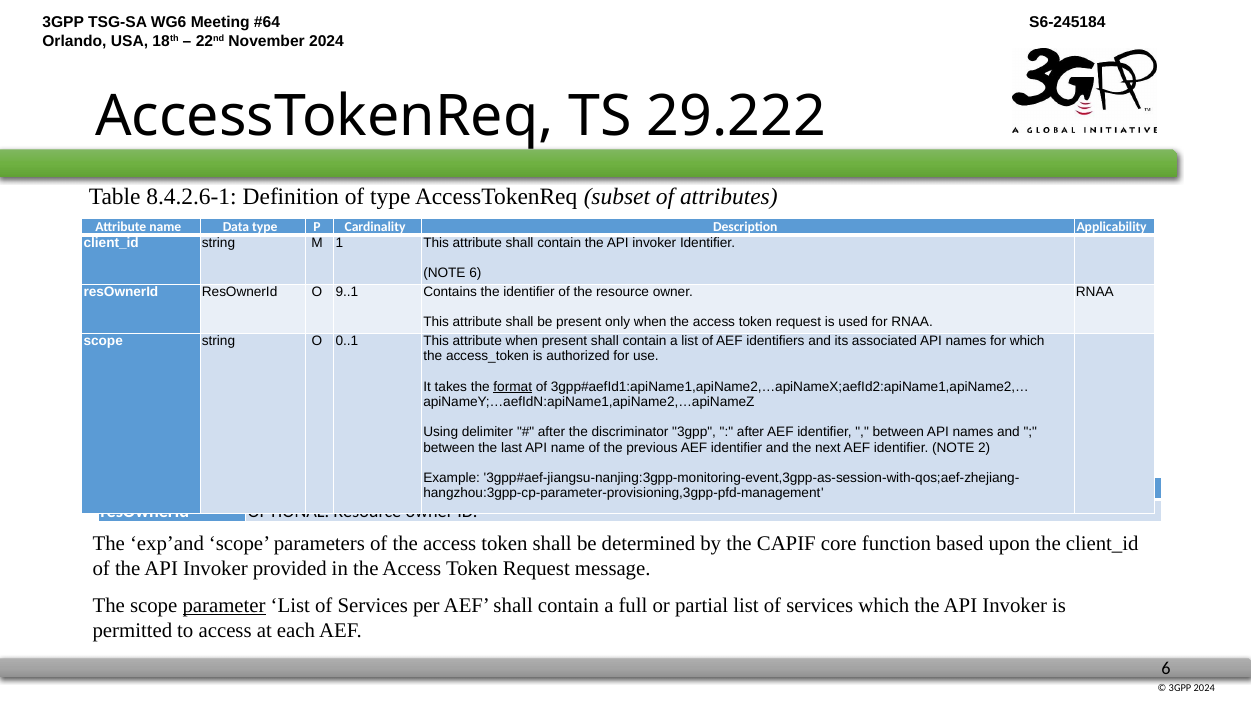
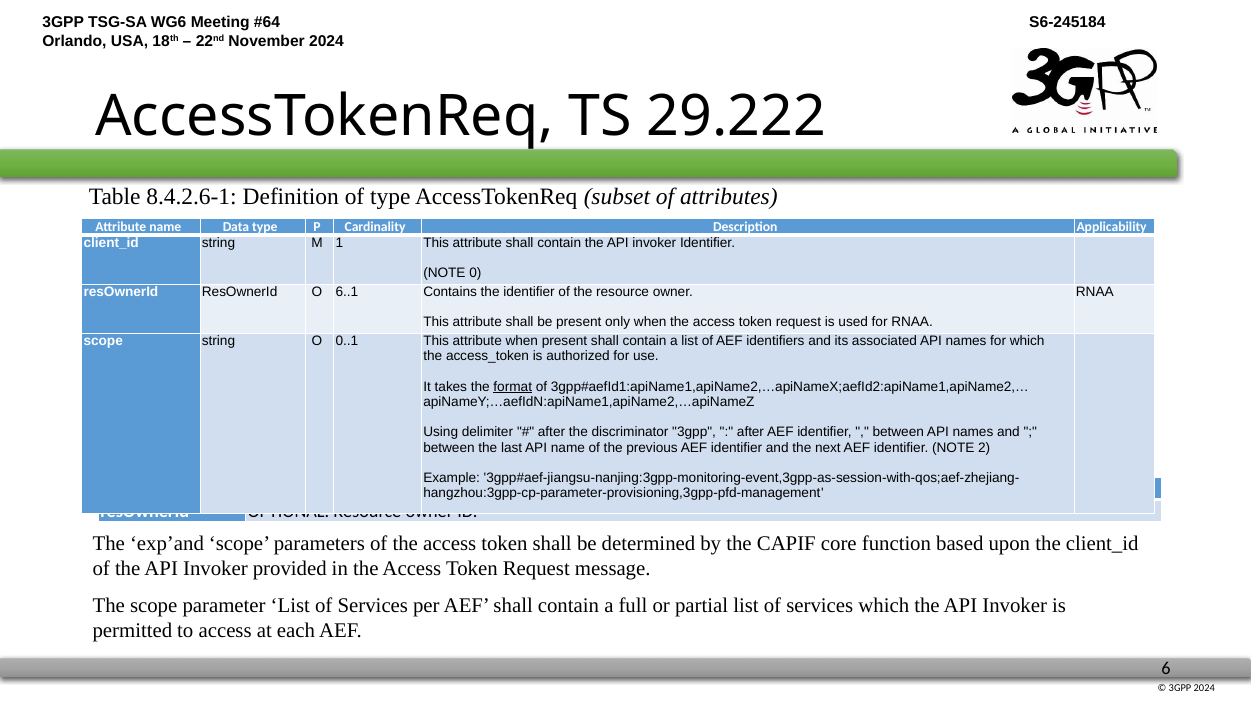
NOTE 6: 6 -> 0
9..1: 9..1 -> 6..1
parameter at (224, 605) underline: present -> none
